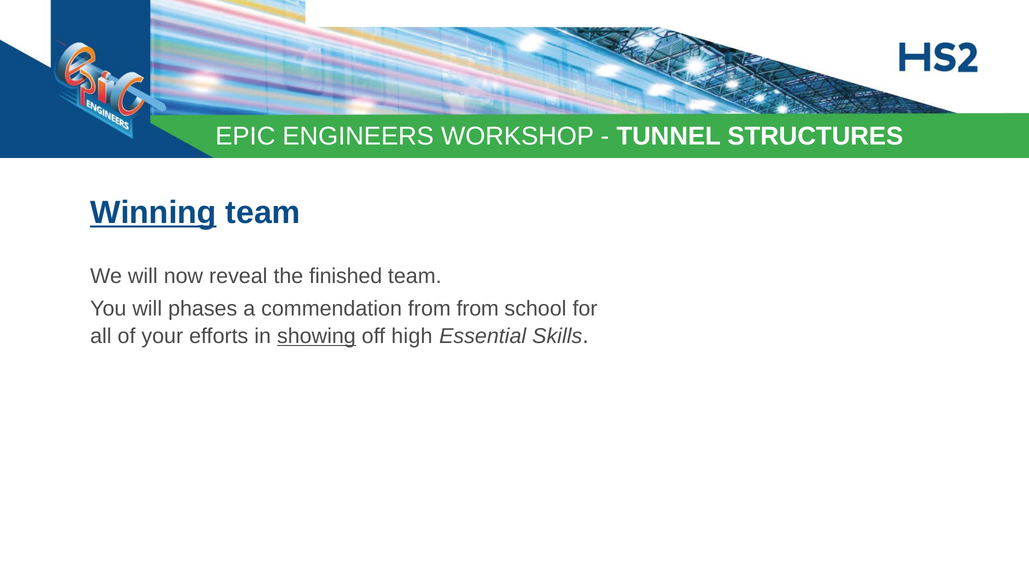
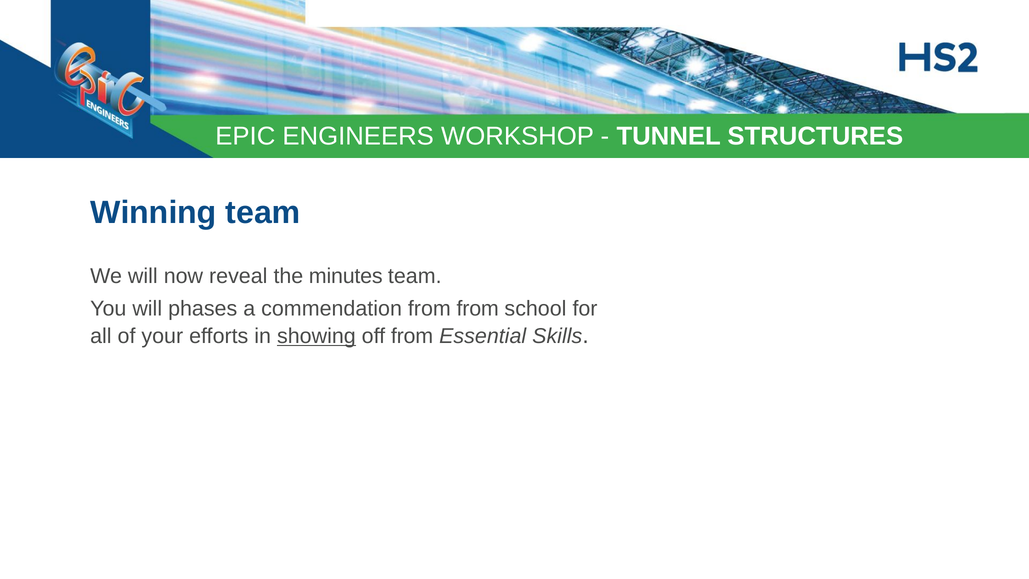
Winning underline: present -> none
finished: finished -> minutes
off high: high -> from
